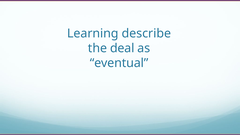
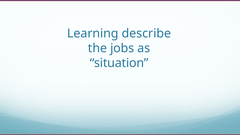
deal: deal -> jobs
eventual: eventual -> situation
